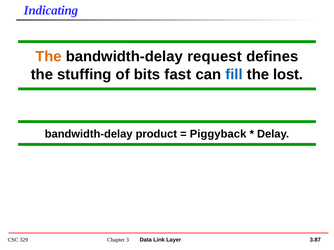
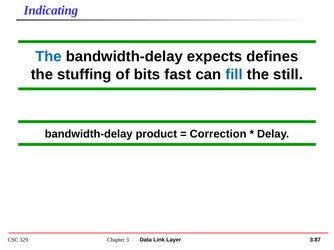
The at (48, 57) colour: orange -> blue
request: request -> expects
lost: lost -> still
Piggyback: Piggyback -> Correction
